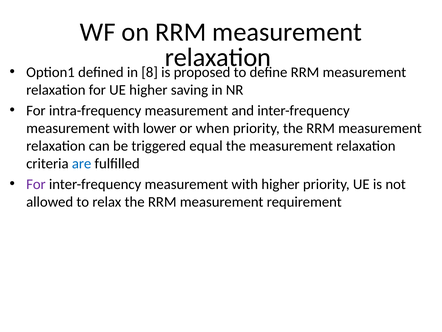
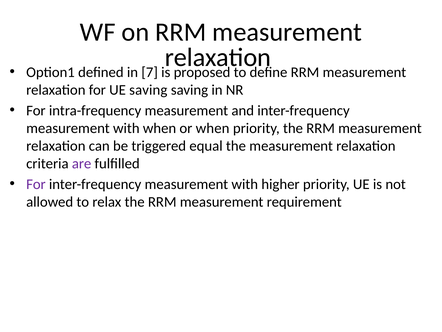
8: 8 -> 7
UE higher: higher -> saving
with lower: lower -> when
are colour: blue -> purple
